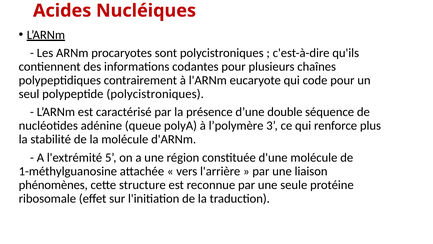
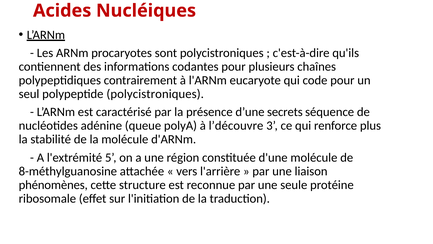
double: double -> secrets
l’polymère: l’polymère -> l’découvre
1-méthylguanosine: 1-méthylguanosine -> 8-méthylguanosine
